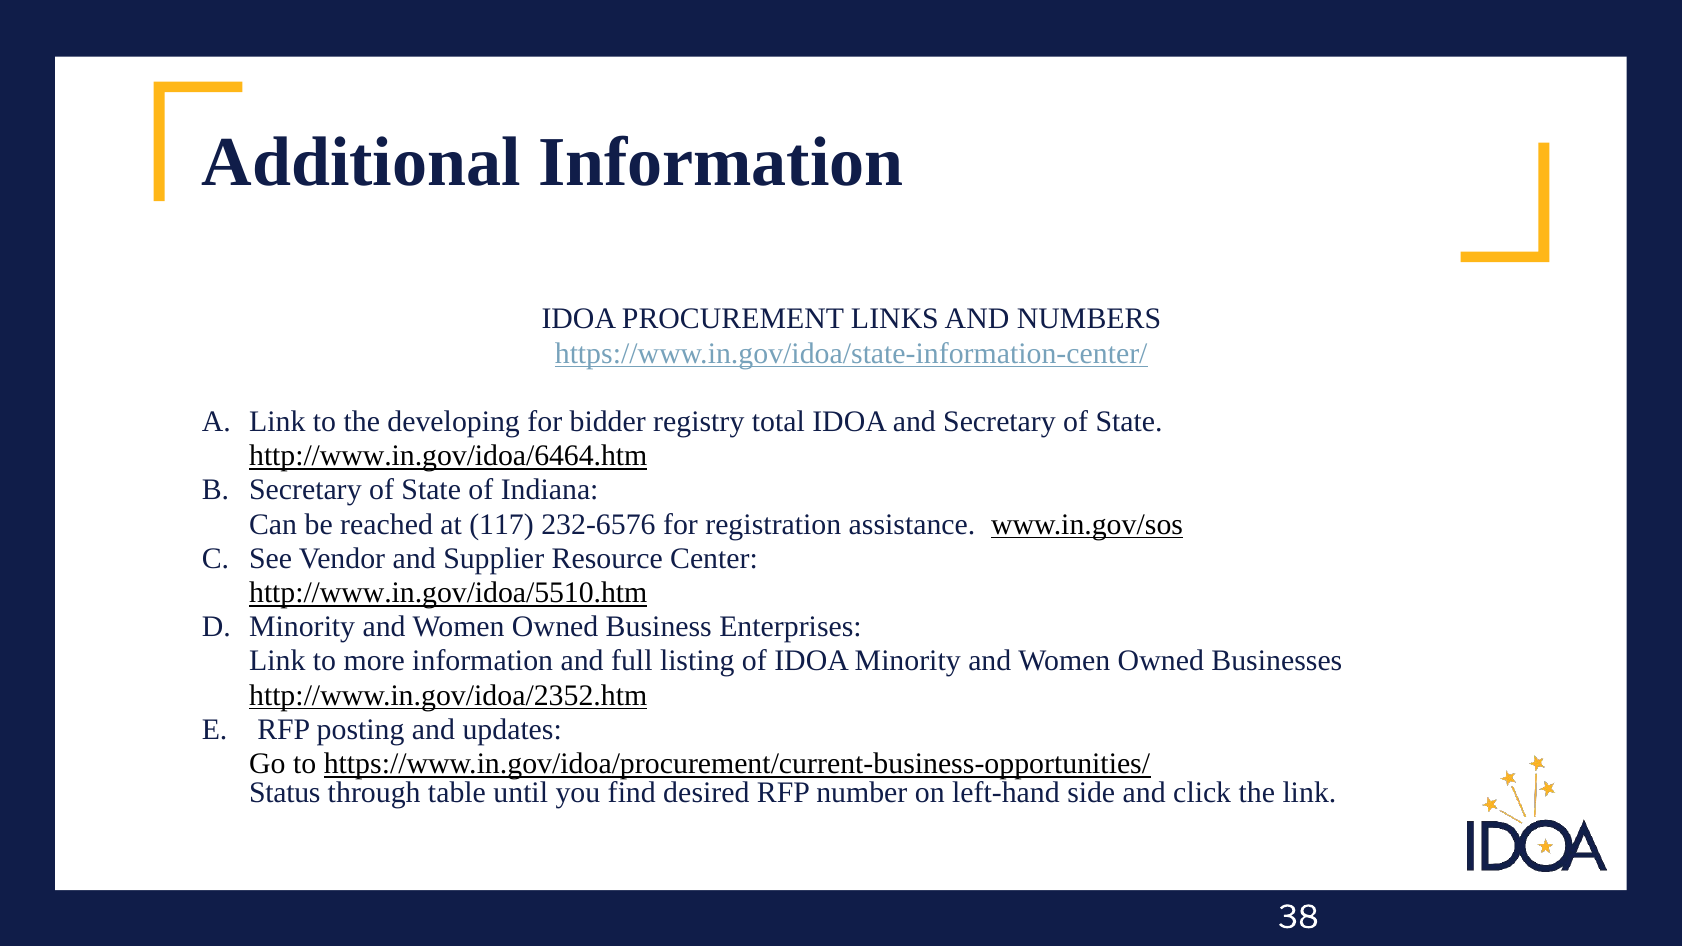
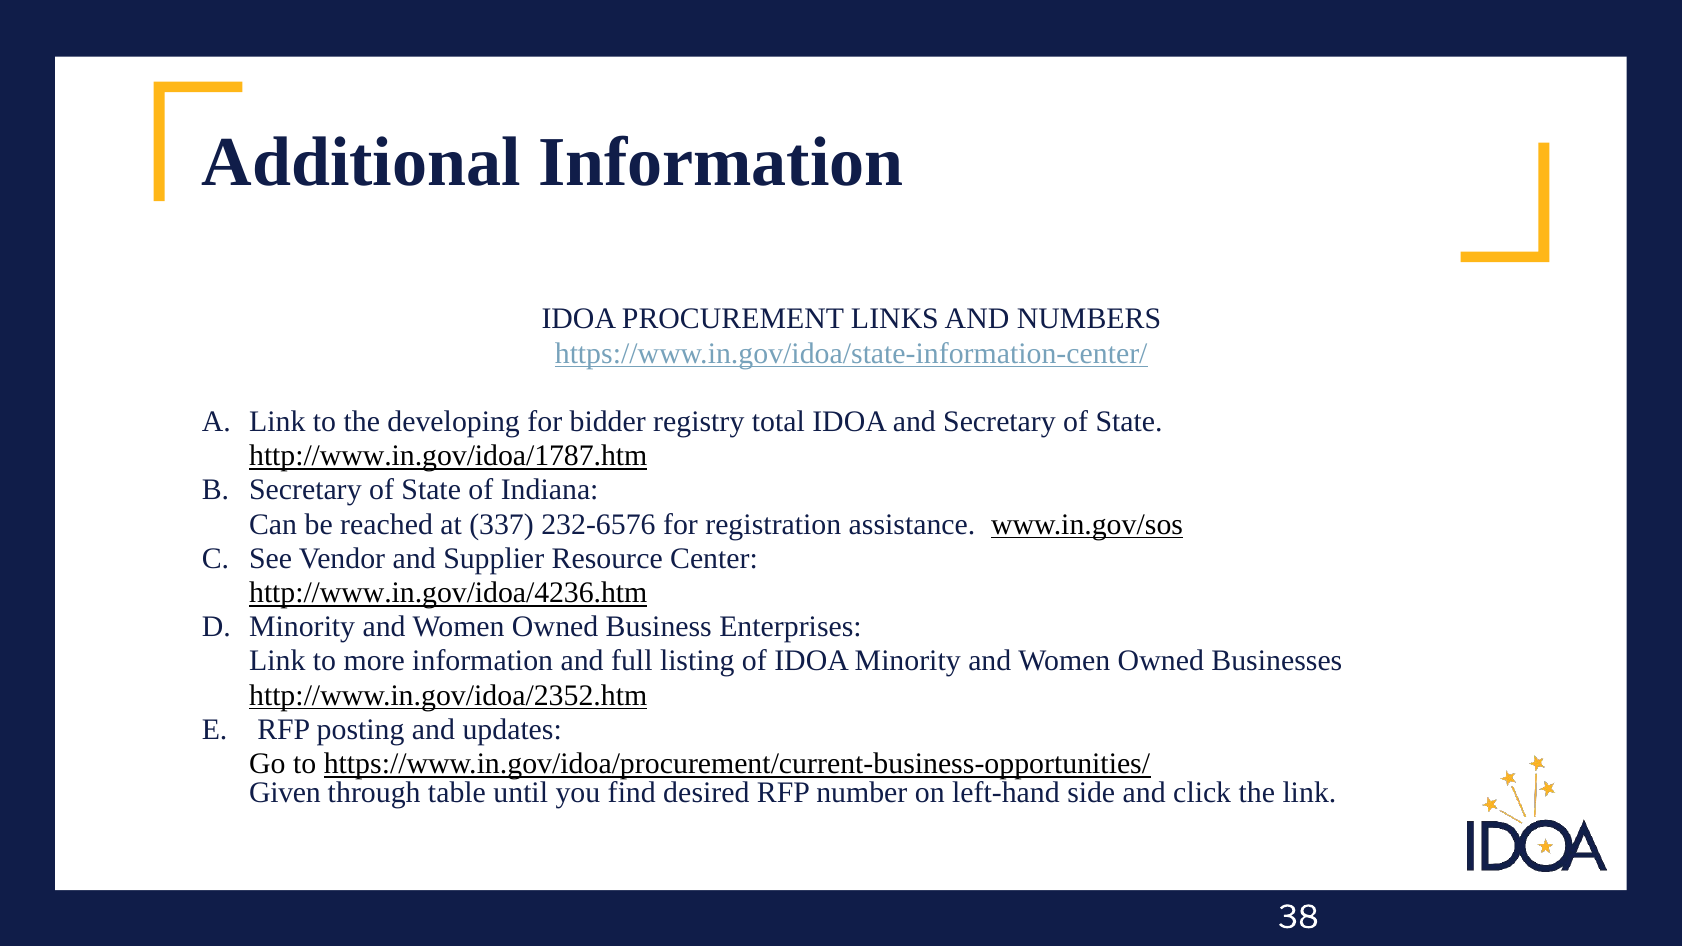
http://www.in.gov/idoa/6464.htm: http://www.in.gov/idoa/6464.htm -> http://www.in.gov/idoa/1787.htm
117: 117 -> 337
http://www.in.gov/idoa/5510.htm: http://www.in.gov/idoa/5510.htm -> http://www.in.gov/idoa/4236.htm
Status: Status -> Given
